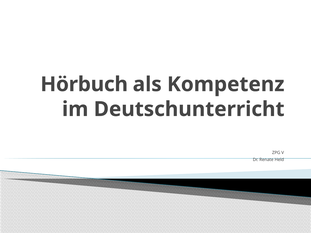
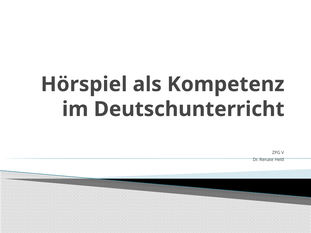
Hörbuch: Hörbuch -> Hörspiel
